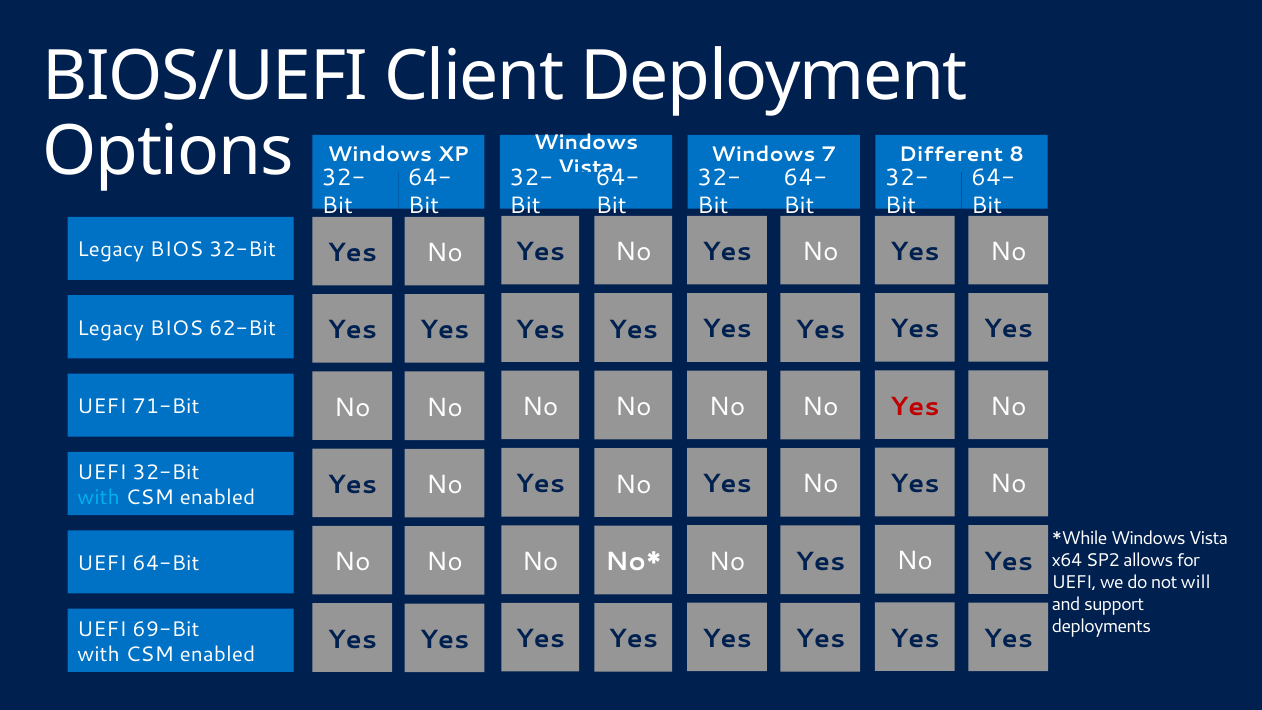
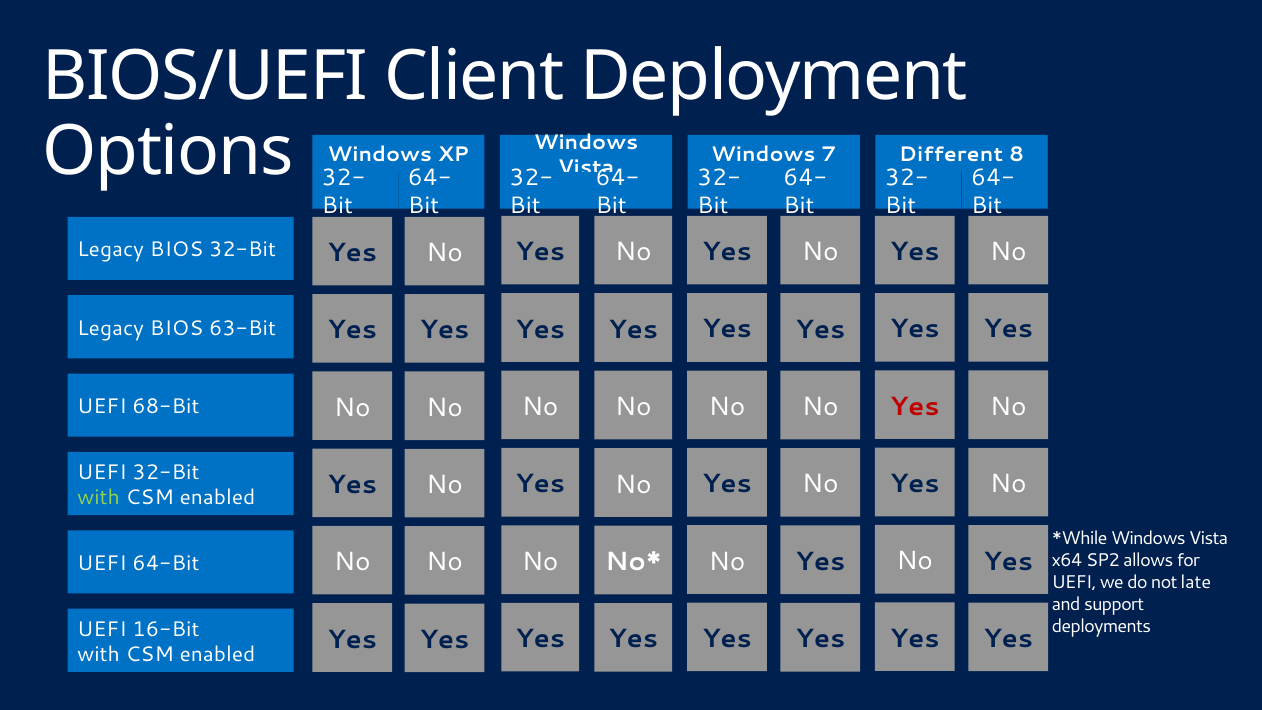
62-Bit: 62-Bit -> 63-Bit
71-Bit: 71-Bit -> 68-Bit
with at (98, 497) colour: light blue -> light green
will: will -> late
69-Bit: 69-Bit -> 16-Bit
